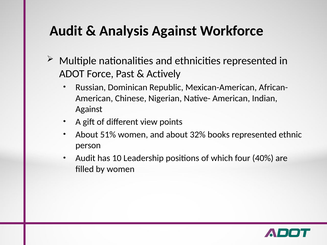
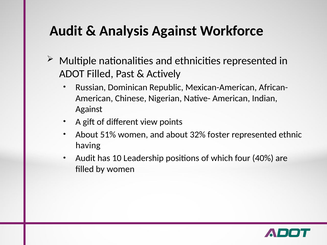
ADOT Force: Force -> Filled
books: books -> foster
person: person -> having
